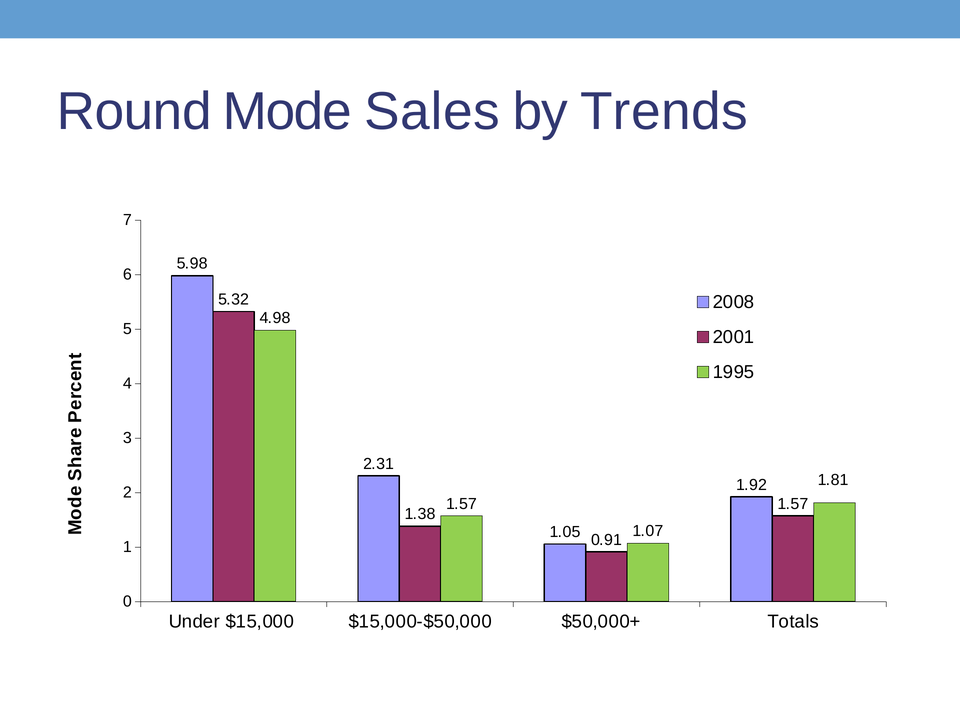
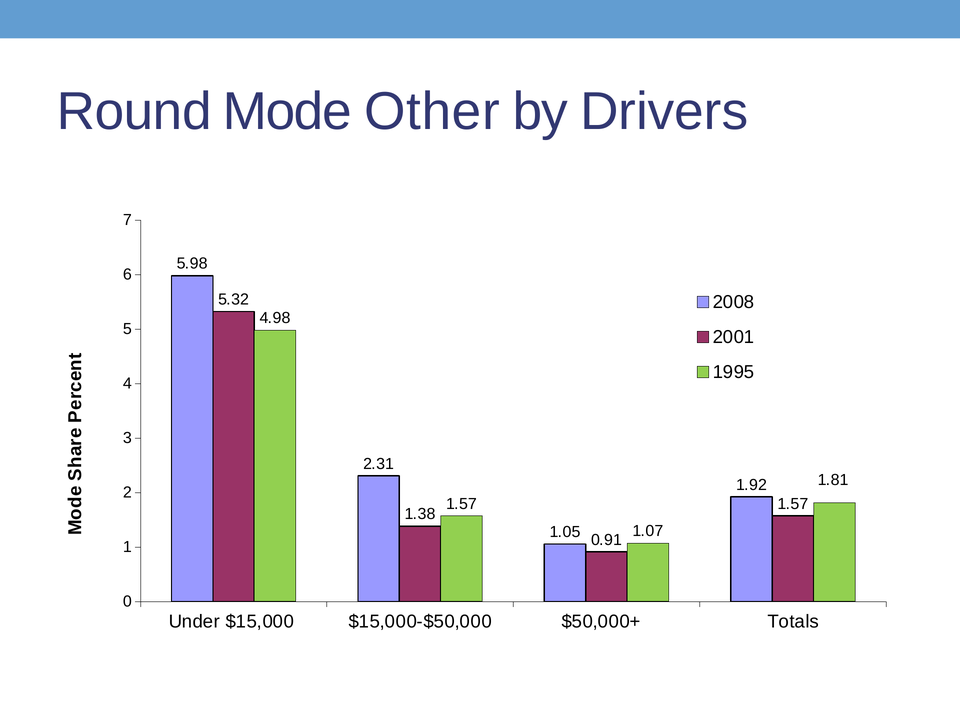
Sales: Sales -> Other
Trends: Trends -> Drivers
